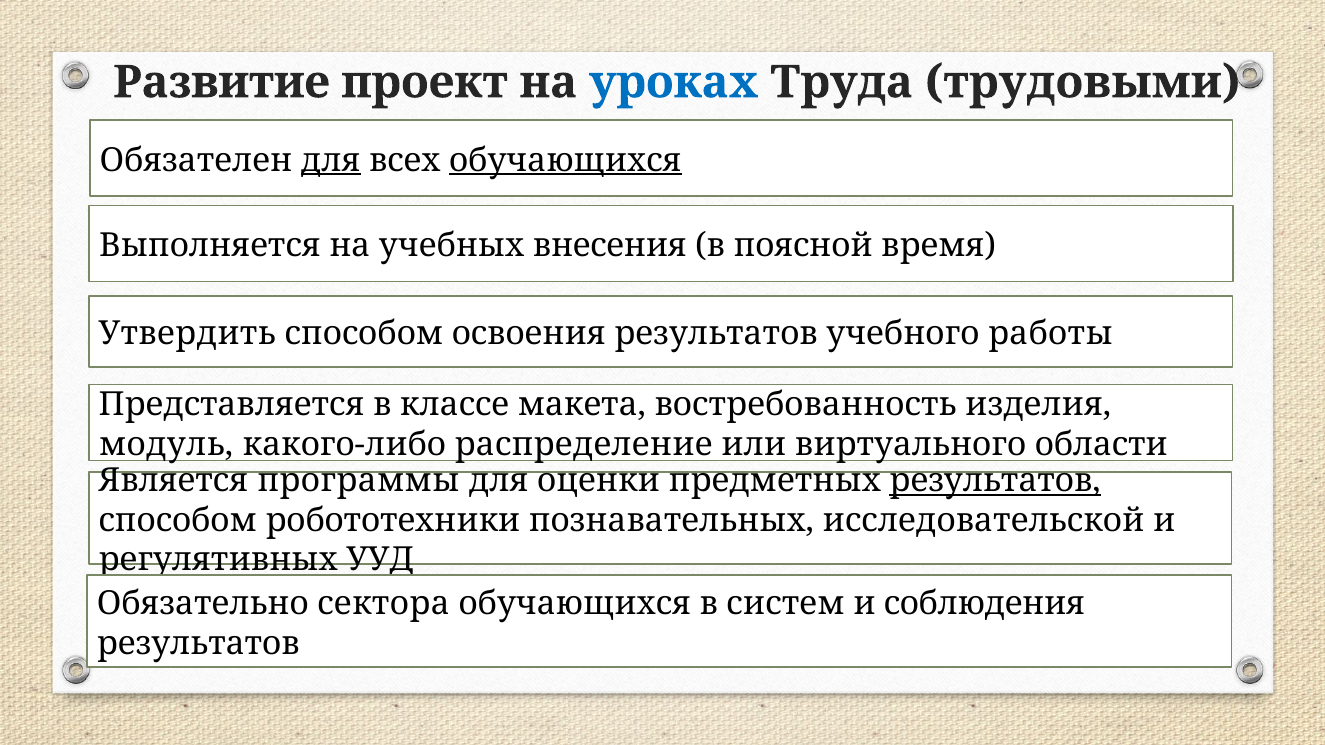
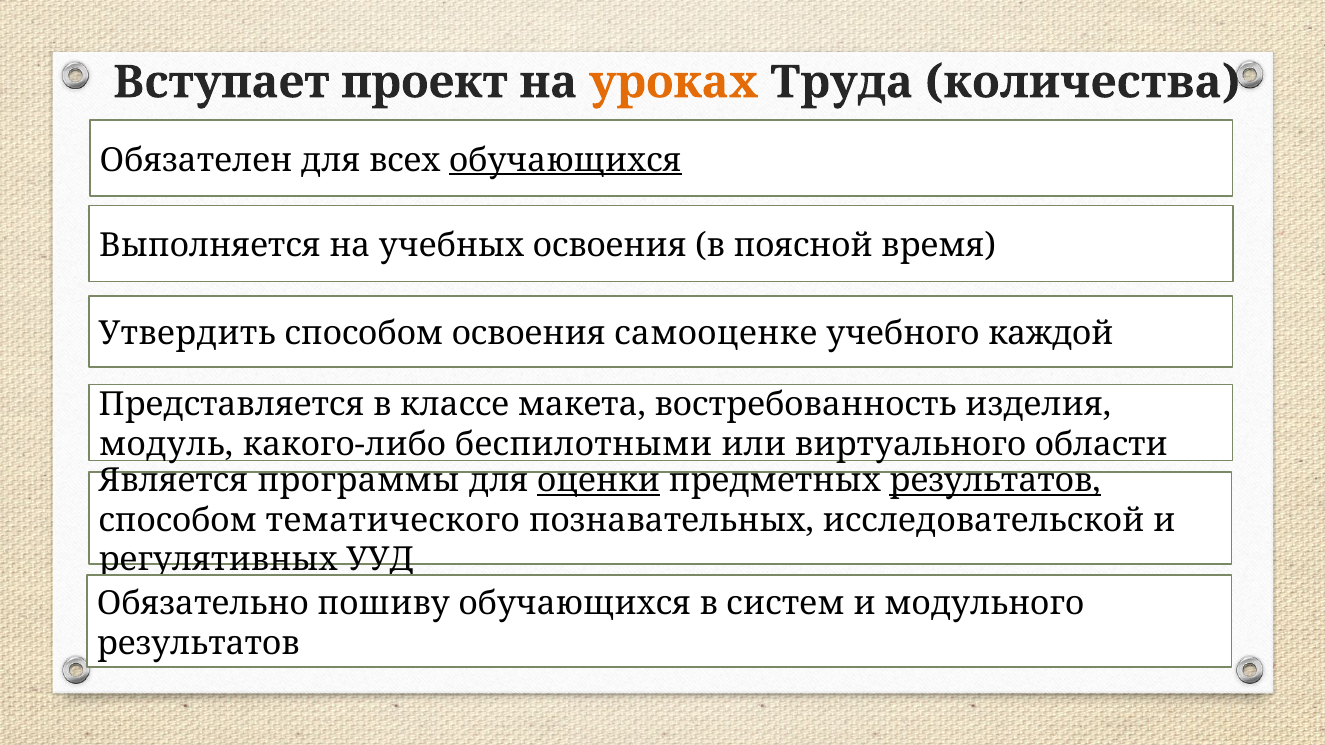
Развитие: Развитие -> Вступает
уроках colour: blue -> orange
трудовыми: трудовыми -> количества
для at (331, 160) underline: present -> none
учебных внесения: внесения -> освоения
освоения результатов: результатов -> самооценке
работы: работы -> каждой
распределение: распределение -> беспилотными
оценки underline: none -> present
робототехники: робототехники -> тематического
сектора: сектора -> пошиву
соблюдения: соблюдения -> модульного
